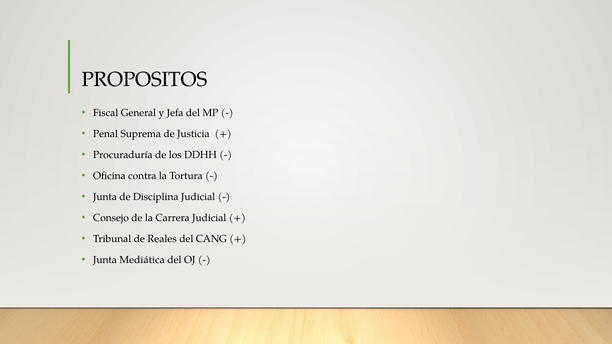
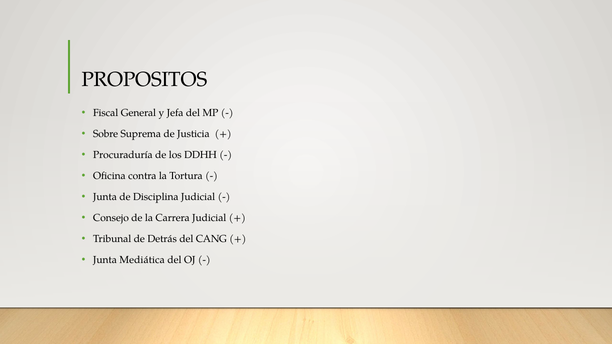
Penal: Penal -> Sobre
Reales: Reales -> Detrás
